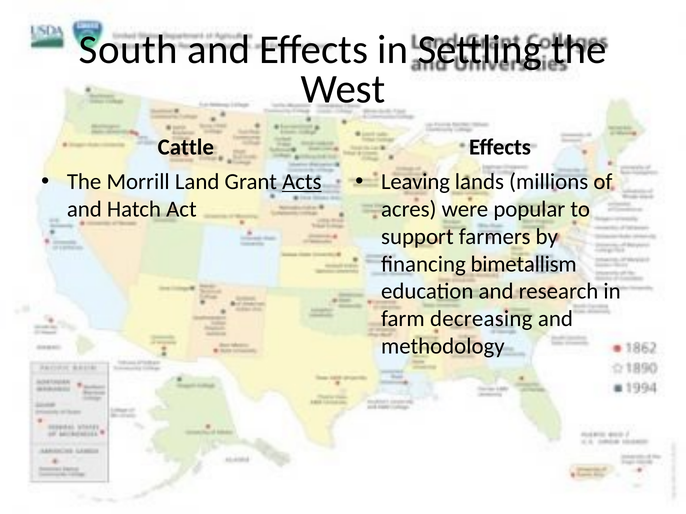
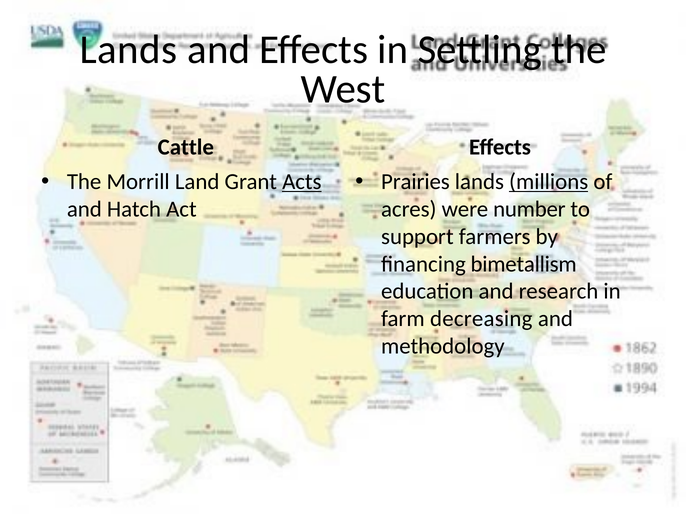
South at (128, 50): South -> Lands
Leaving: Leaving -> Prairies
millions underline: none -> present
popular: popular -> number
